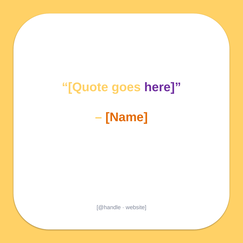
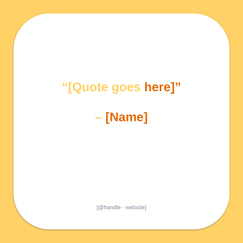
here colour: purple -> orange
